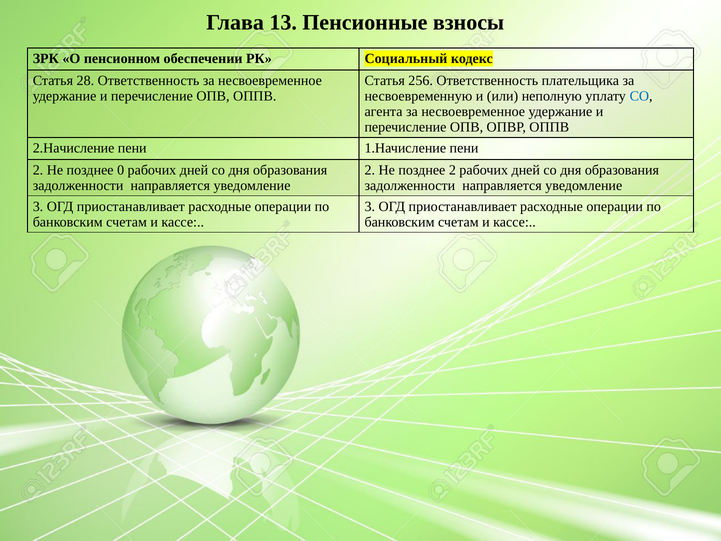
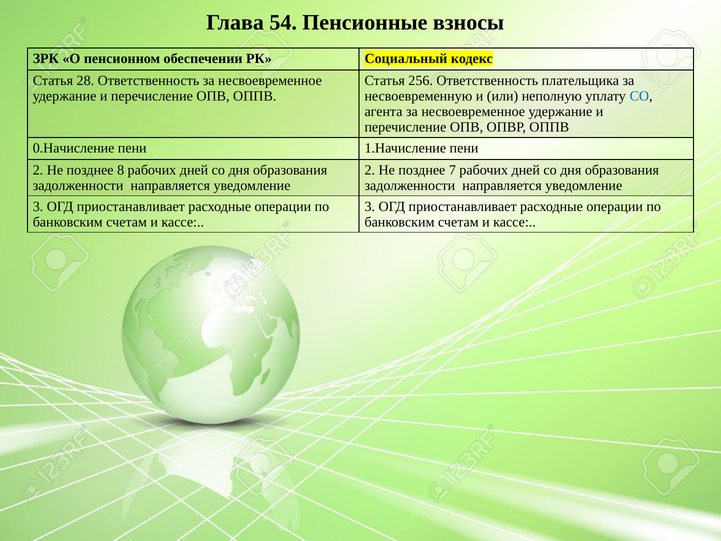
13: 13 -> 54
2.Начисление: 2.Начисление -> 0.Начисление
0: 0 -> 8
позднее 2: 2 -> 7
